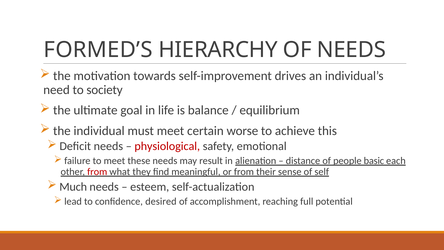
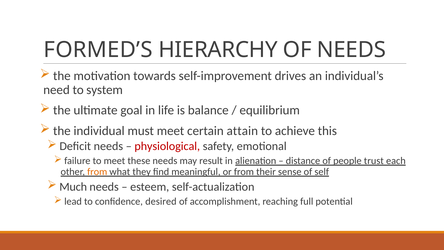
society: society -> system
worse: worse -> attain
basic: basic -> trust
from at (97, 172) colour: red -> orange
